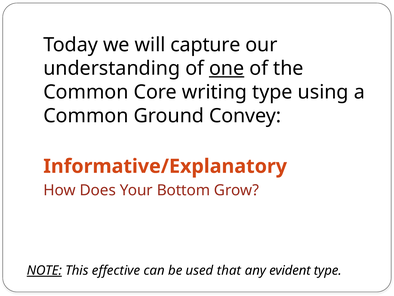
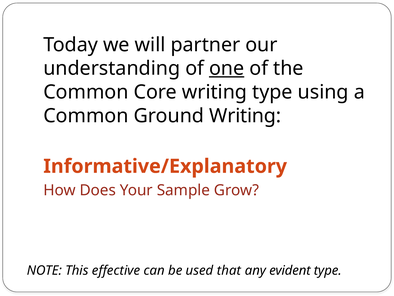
capture: capture -> partner
Ground Convey: Convey -> Writing
Bottom: Bottom -> Sample
NOTE underline: present -> none
